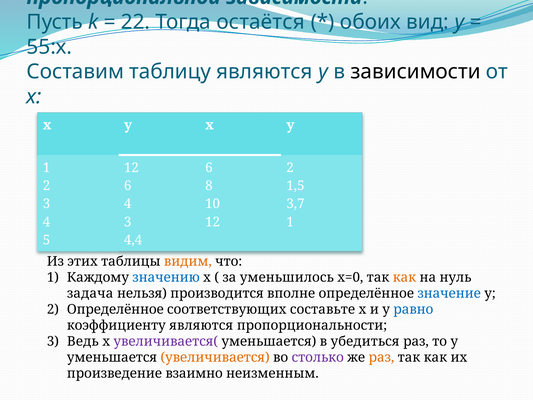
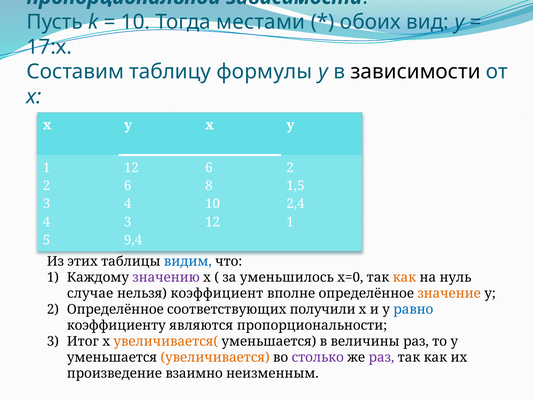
22 at (136, 22): 22 -> 10
остаётся: остаётся -> местами
55:х: 55:х -> 17:х
таблицу являются: являются -> формулы
3,7: 3,7 -> 2,4
4,4: 4,4 -> 9,4
видим colour: orange -> blue
значению colour: blue -> purple
задача: задача -> случае
производится: производится -> коэффициент
значение colour: blue -> orange
составьте: составьте -> получили
Ведь: Ведь -> Итог
увеличивается( colour: purple -> orange
убедиться: убедиться -> величины
раз at (381, 357) colour: orange -> purple
